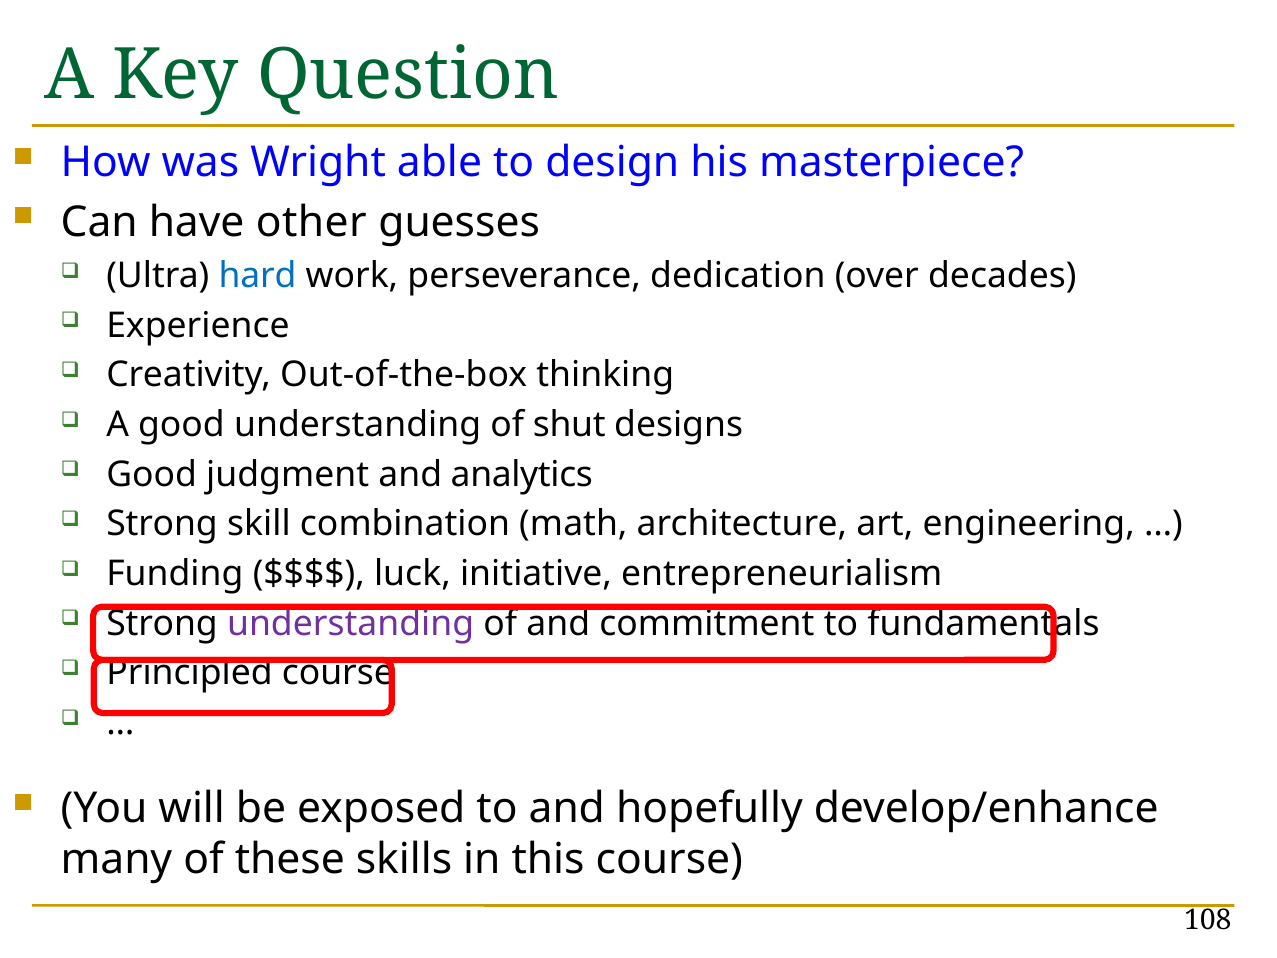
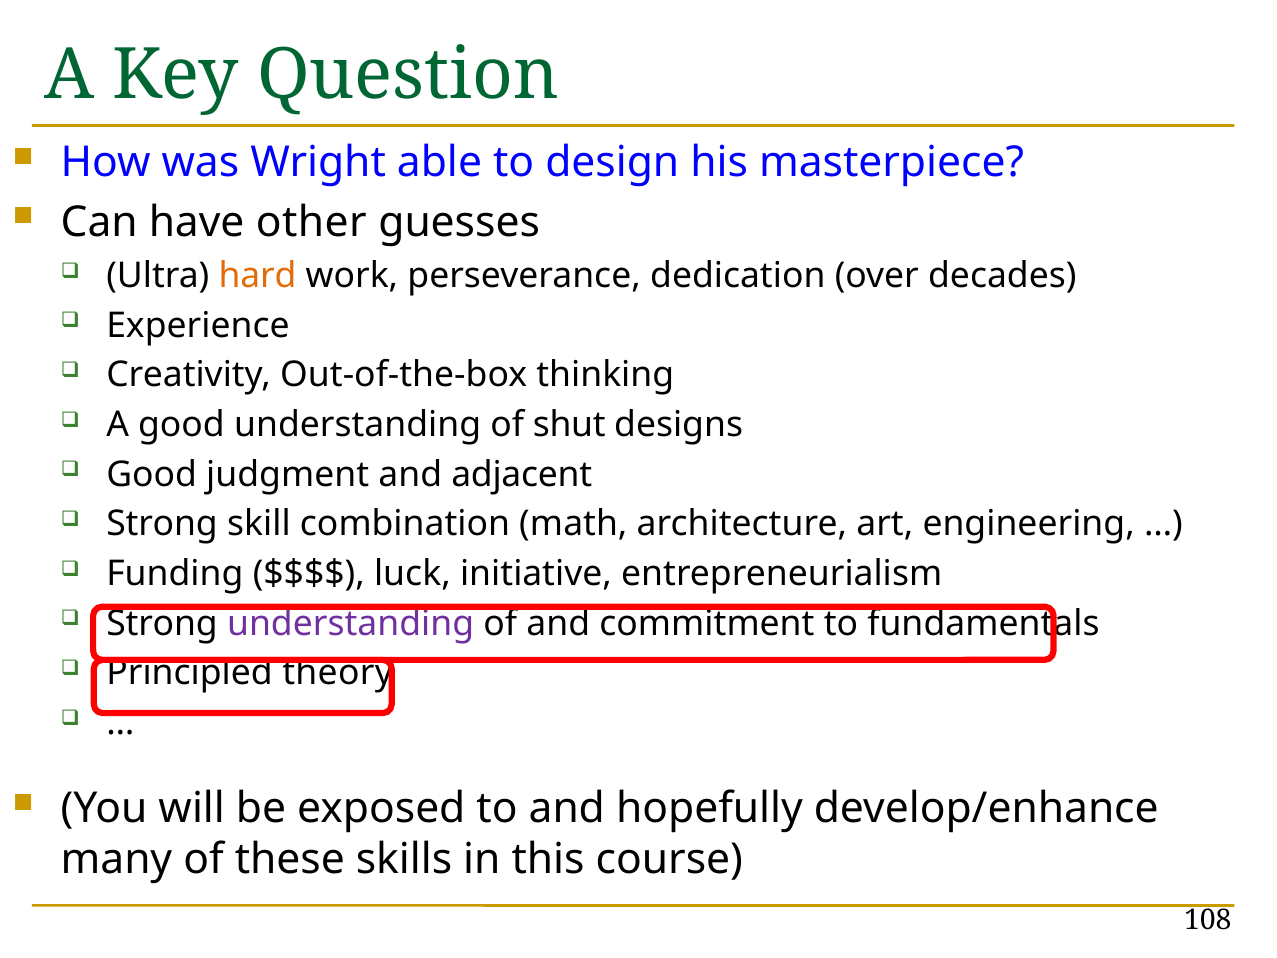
hard colour: blue -> orange
analytics: analytics -> adjacent
Principled course: course -> theory
